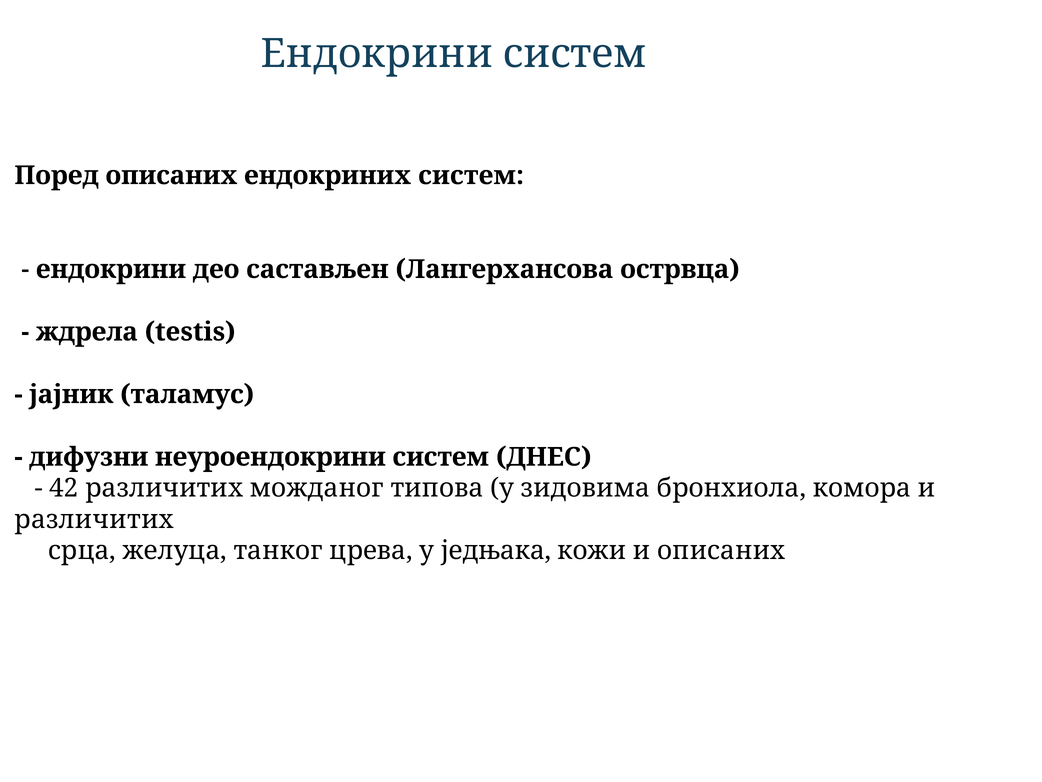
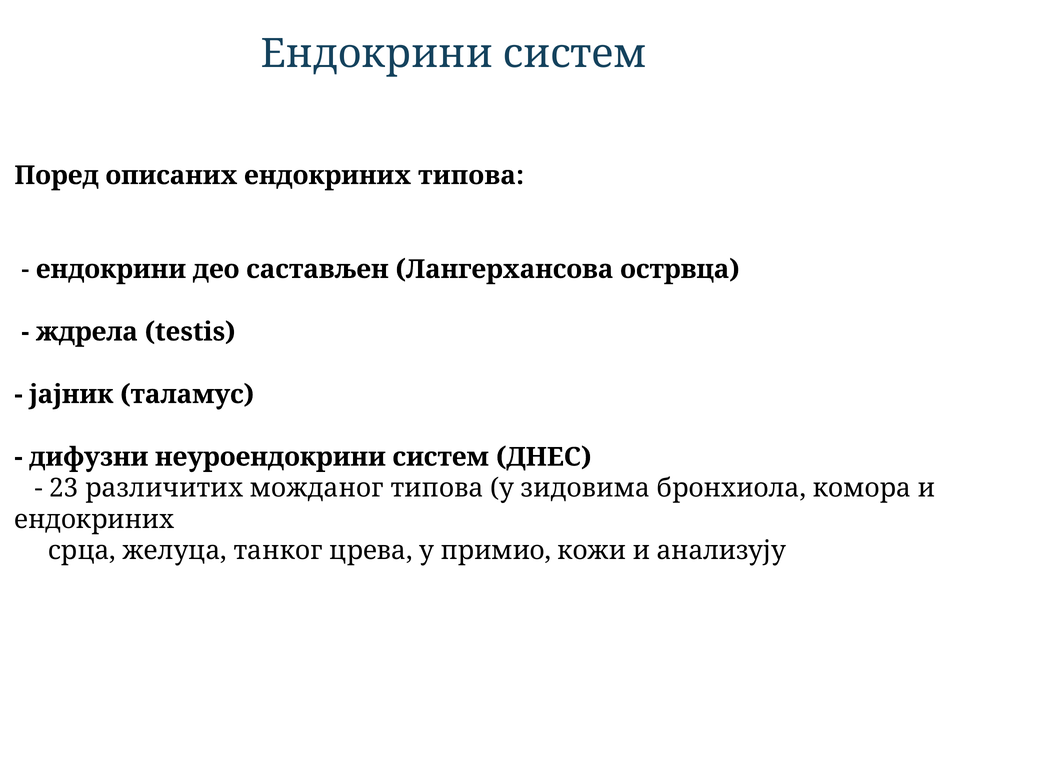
ендокриних систем: систем -> типова
42: 42 -> 23
различитих at (94, 519): различитих -> ендокриних
једњака: једњака -> примио
и описаних: описаних -> анализују
